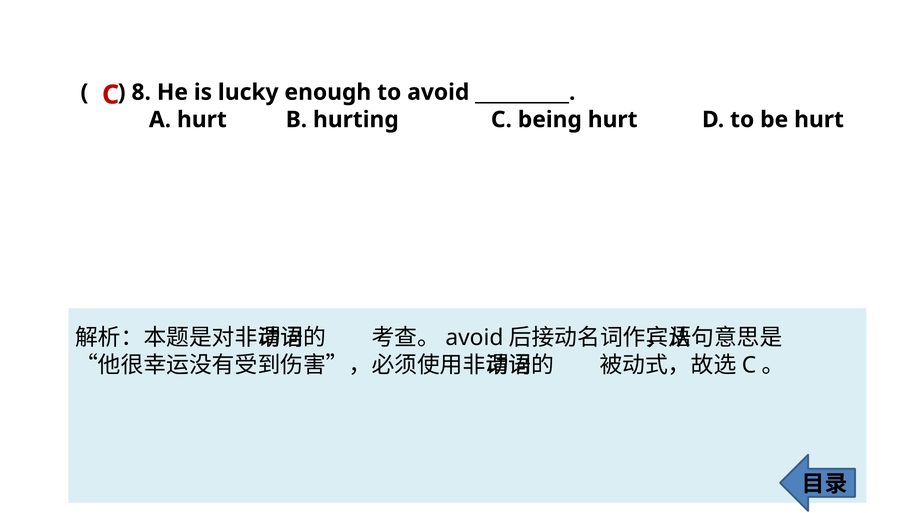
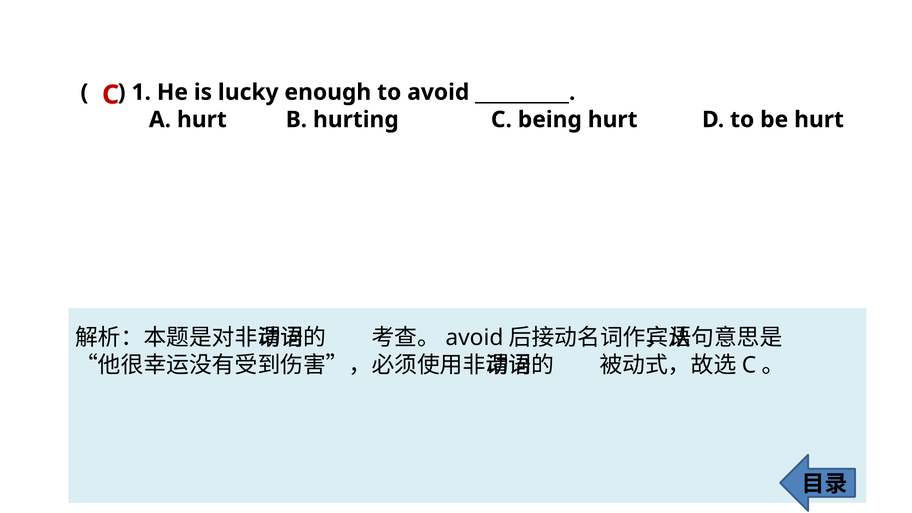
8: 8 -> 1
